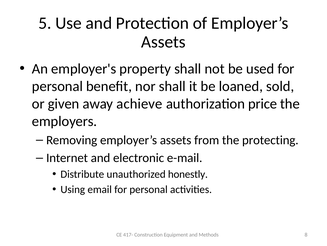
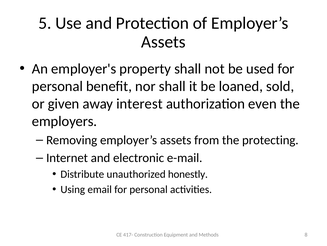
achieve: achieve -> interest
price: price -> even
